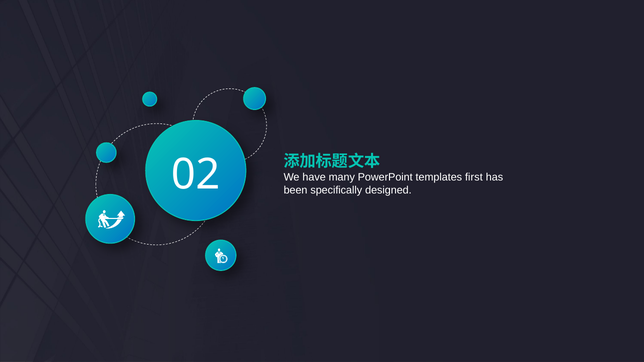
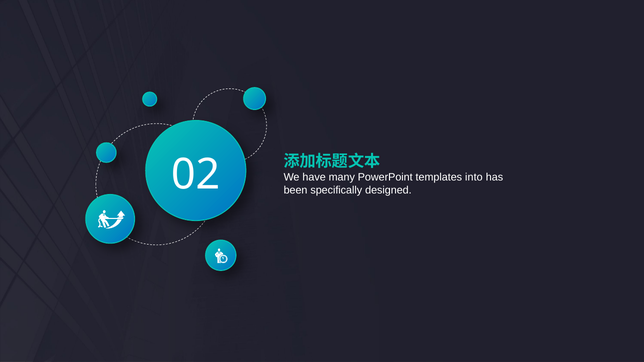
first: first -> into
